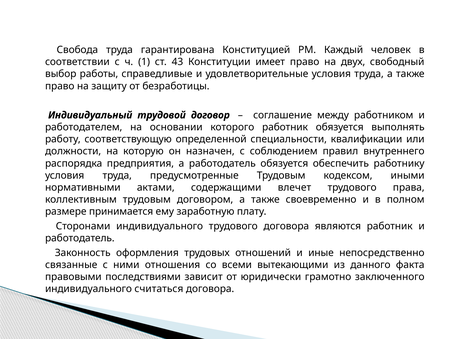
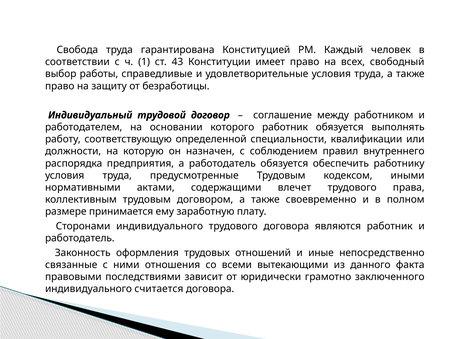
двух: двух -> всех
считаться: считаться -> считается
